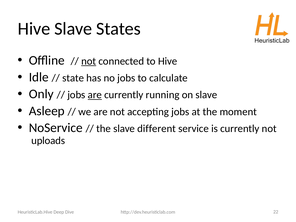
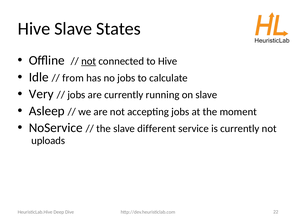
state: state -> from
Only: Only -> Very
are at (95, 95) underline: present -> none
